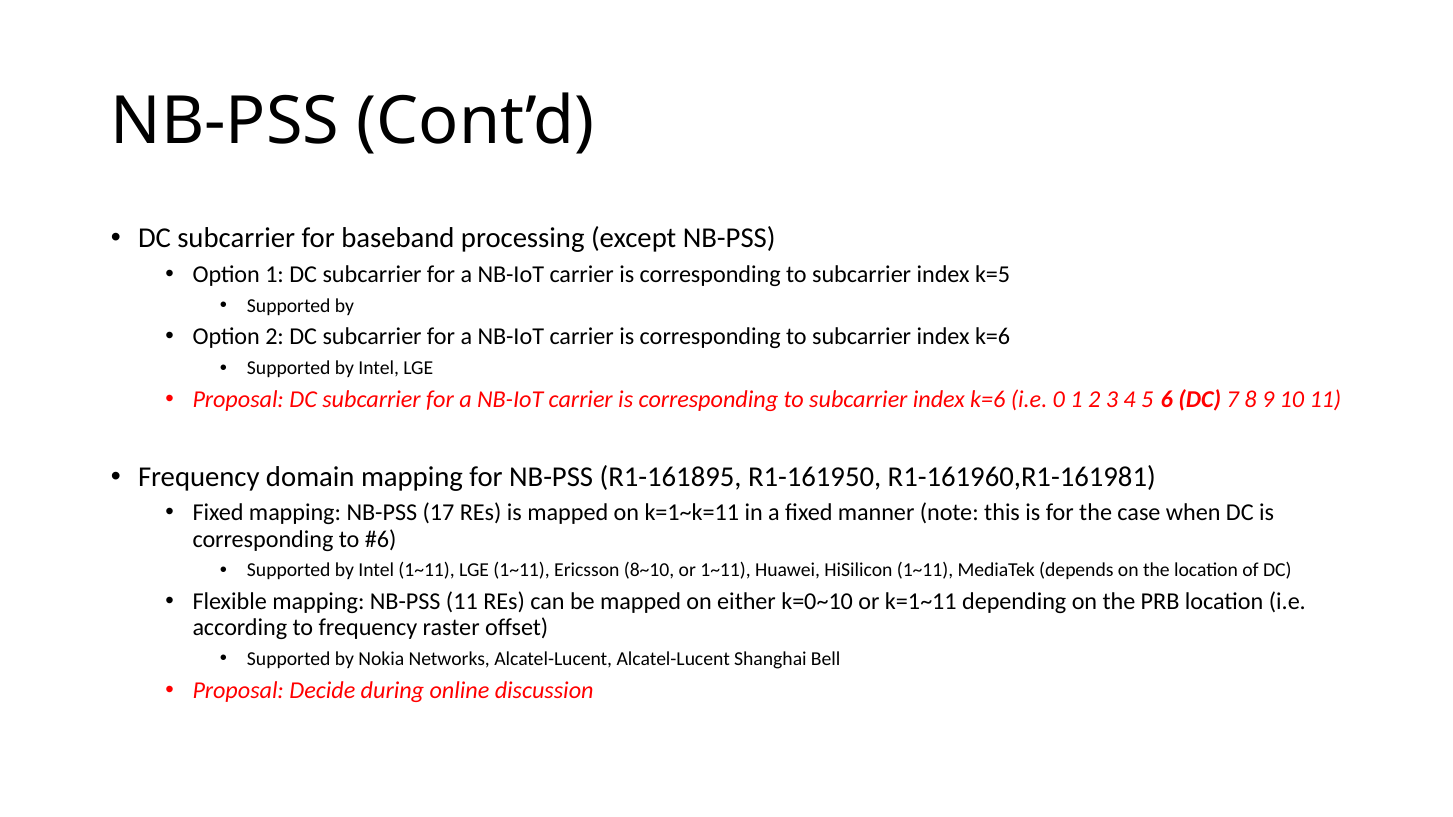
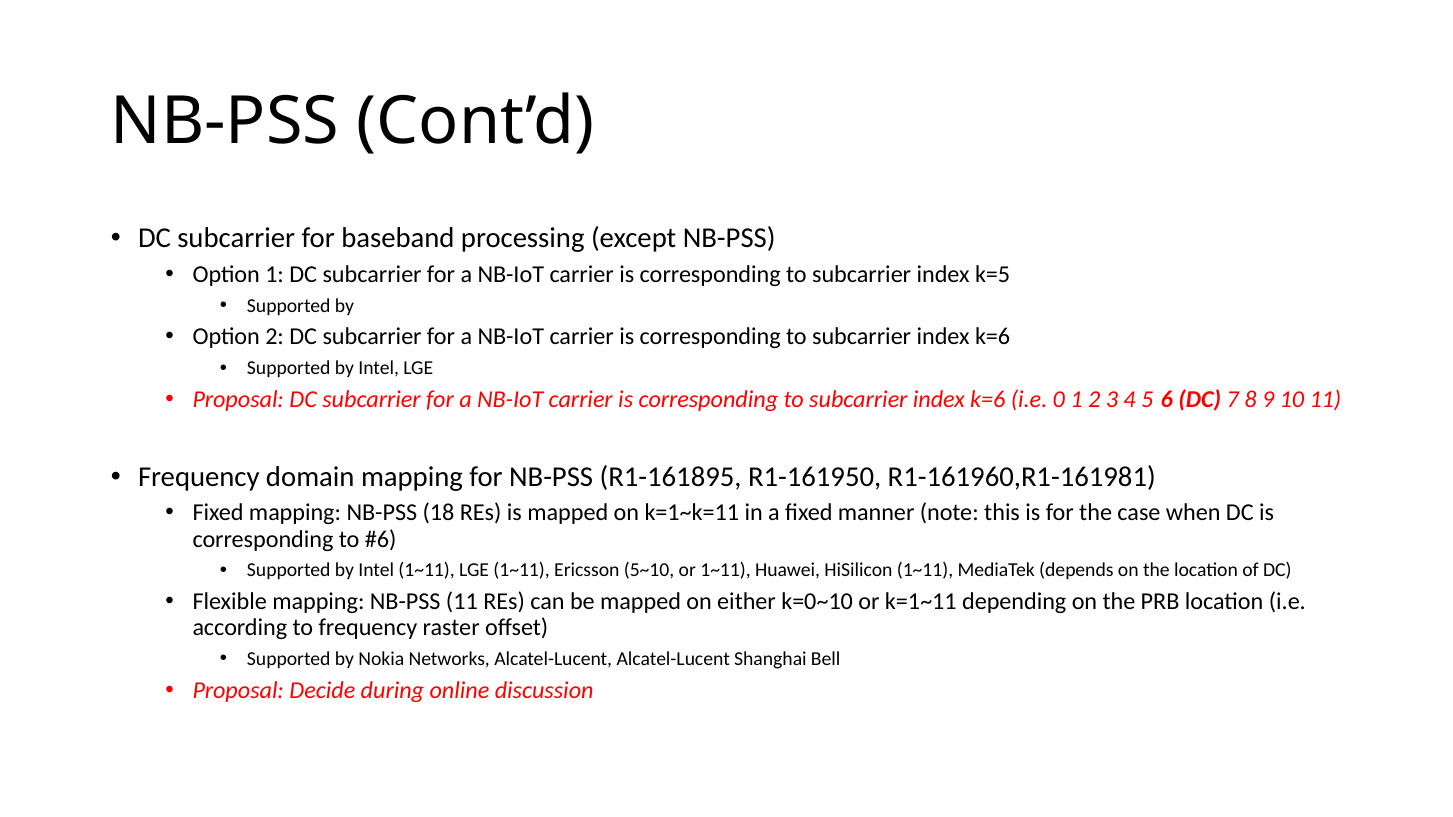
17: 17 -> 18
8~10: 8~10 -> 5~10
